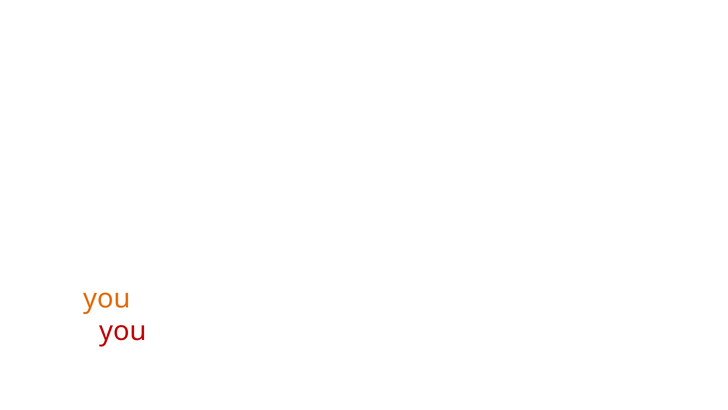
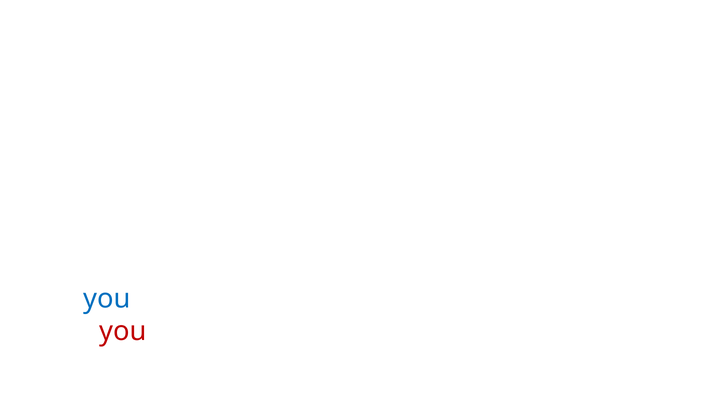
you at (107, 298) colour: orange -> blue
